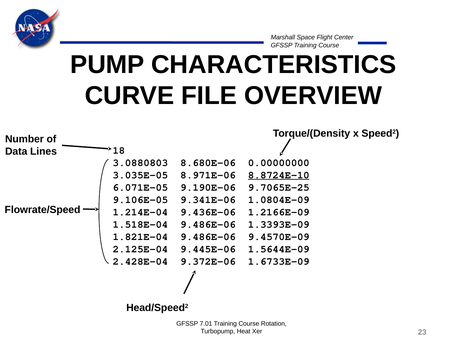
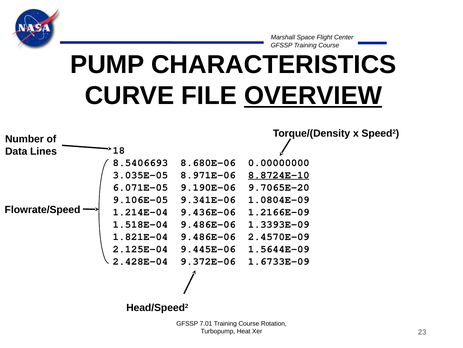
OVERVIEW underline: none -> present
3.0880803: 3.0880803 -> 8.5406693
9.7065E-25: 9.7065E-25 -> 9.7065E-20
9.4570E-09: 9.4570E-09 -> 2.4570E-09
